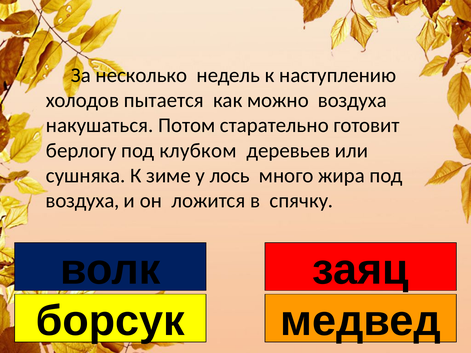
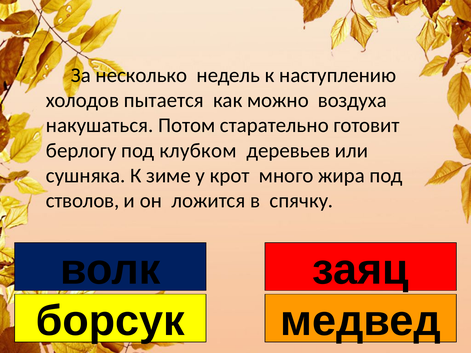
лось: лось -> крот
воздуха at (83, 201): воздуха -> стволов
